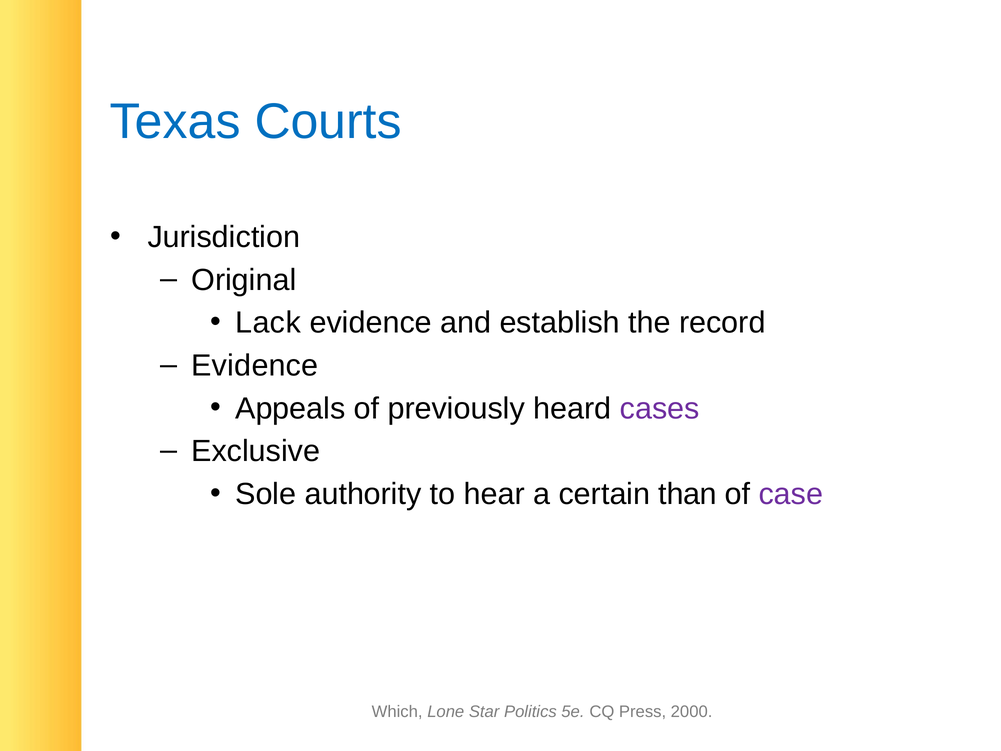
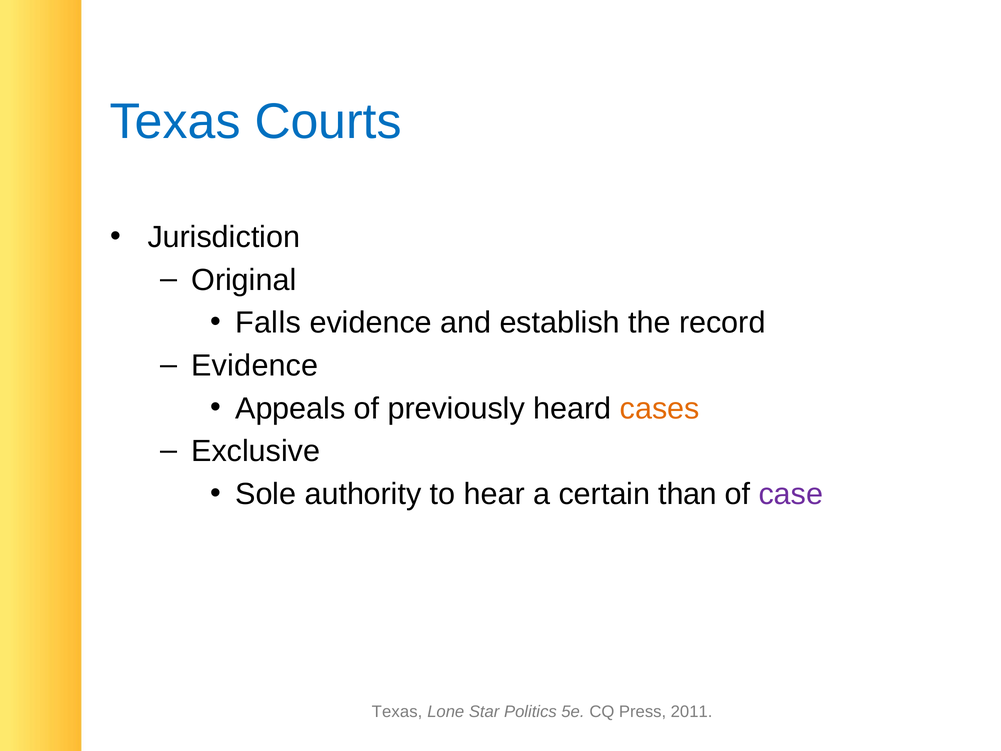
Lack: Lack -> Falls
cases colour: purple -> orange
Which at (397, 711): Which -> Texas
2000: 2000 -> 2011
